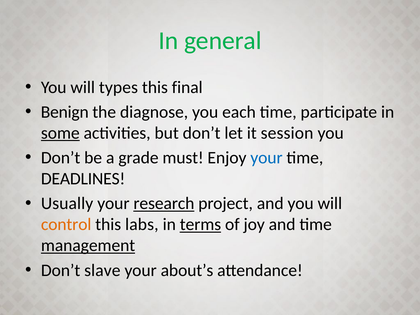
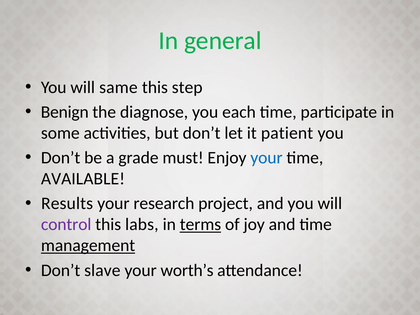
types: types -> same
final: final -> step
some underline: present -> none
session: session -> patient
DEADLINES: DEADLINES -> AVAILABLE
Usually: Usually -> Results
research underline: present -> none
control colour: orange -> purple
about’s: about’s -> worth’s
